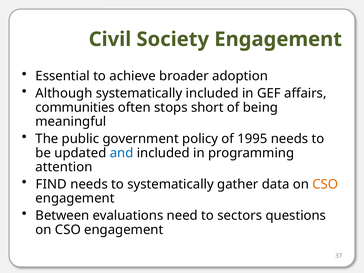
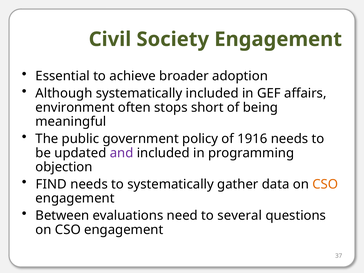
communities: communities -> environment
1995: 1995 -> 1916
and colour: blue -> purple
attention: attention -> objection
sectors: sectors -> several
